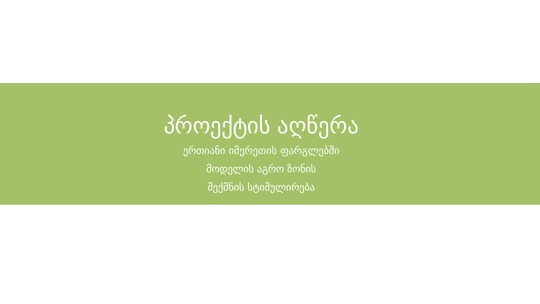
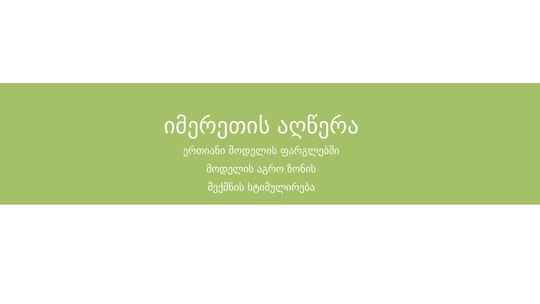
პროექტის: პროექტის -> იმერეთის
ერთიანი იმერეთის: იმერეთის -> მოდელის
